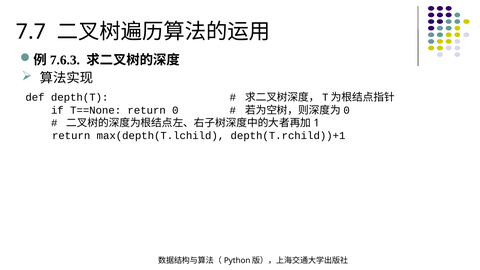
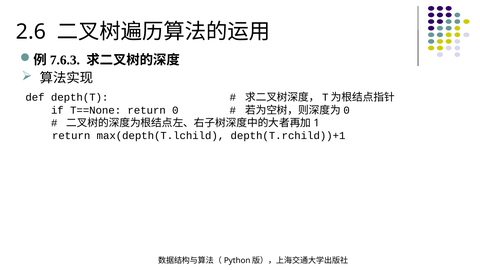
7.7: 7.7 -> 2.6
